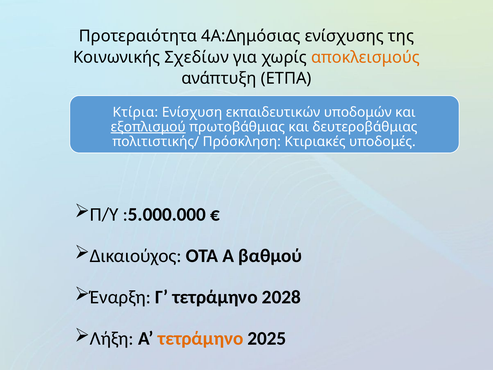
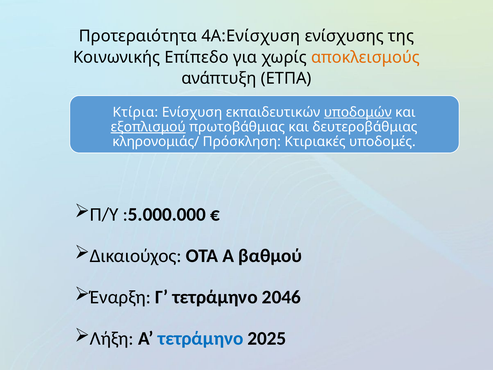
4Α:Δημόσιας: 4Α:Δημόσιας -> 4Α:Ενίσχυση
Σχεδίων: Σχεδίων -> Επίπεδο
υποδομών underline: none -> present
πολιτιστικής/: πολιτιστικής/ -> κληρονομιάς/
2028: 2028 -> 2046
τετράμηνο at (201, 338) colour: orange -> blue
